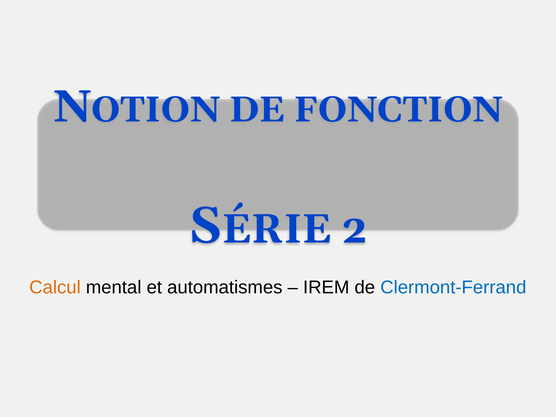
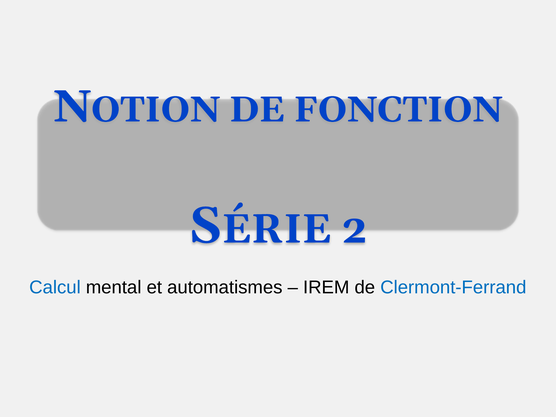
Calcul colour: orange -> blue
